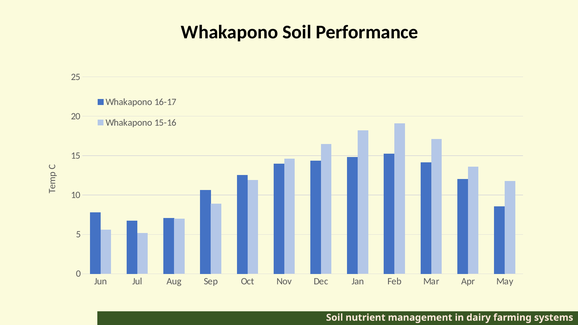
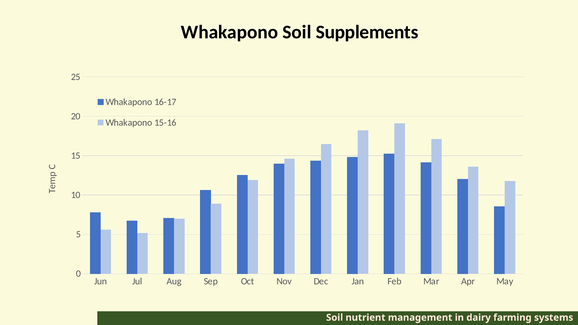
Performance: Performance -> Supplements
